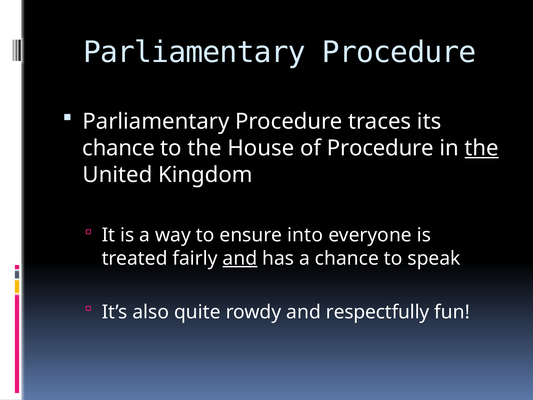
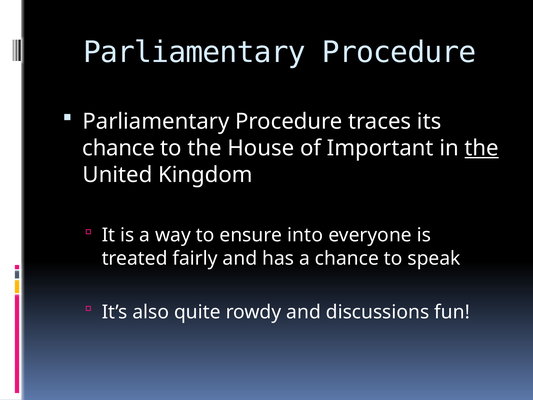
of Procedure: Procedure -> Important
and at (240, 258) underline: present -> none
respectfully: respectfully -> discussions
